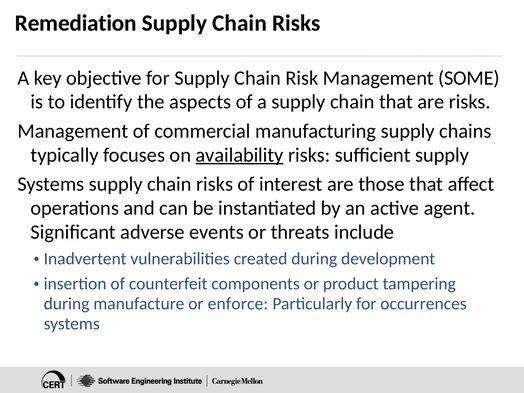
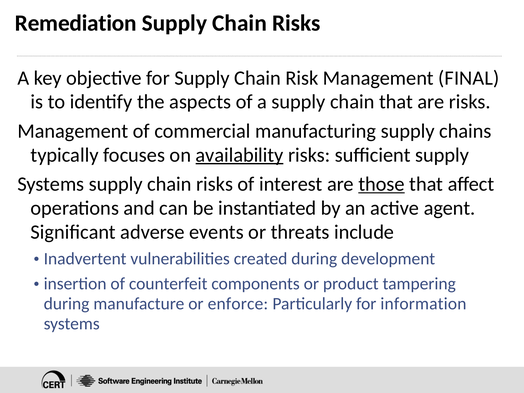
SOME: SOME -> FINAL
those underline: none -> present
occurrences: occurrences -> information
